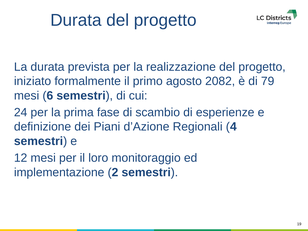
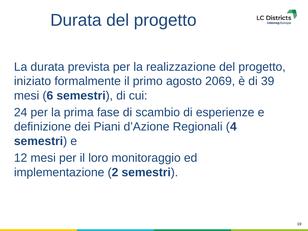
2082: 2082 -> 2069
79: 79 -> 39
